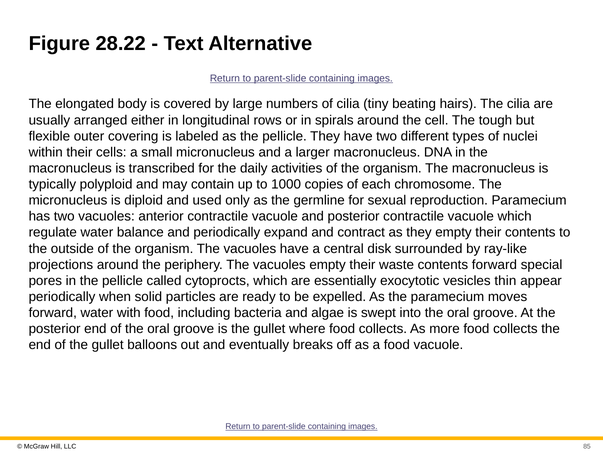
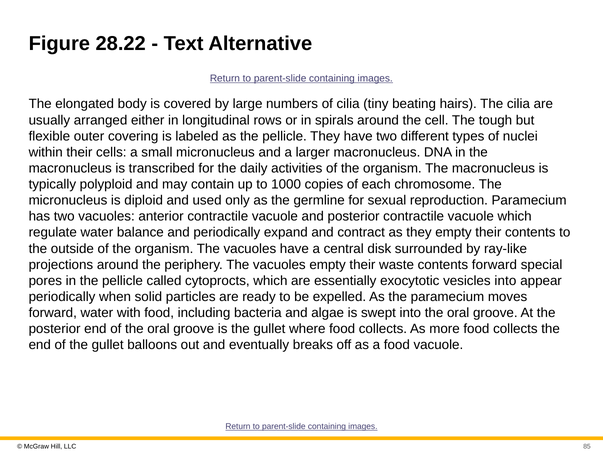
vesicles thin: thin -> into
